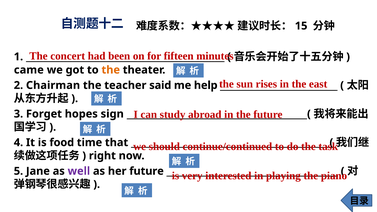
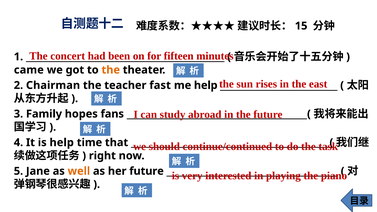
said: said -> fast
Forget: Forget -> Family
sign: sign -> fans
is food: food -> help
well colour: purple -> orange
